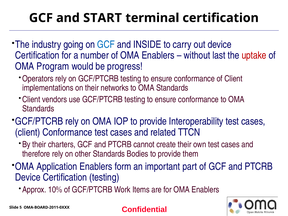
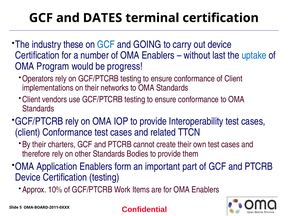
START: START -> DATES
going: going -> these
INSIDE: INSIDE -> GOING
uptake colour: red -> blue
